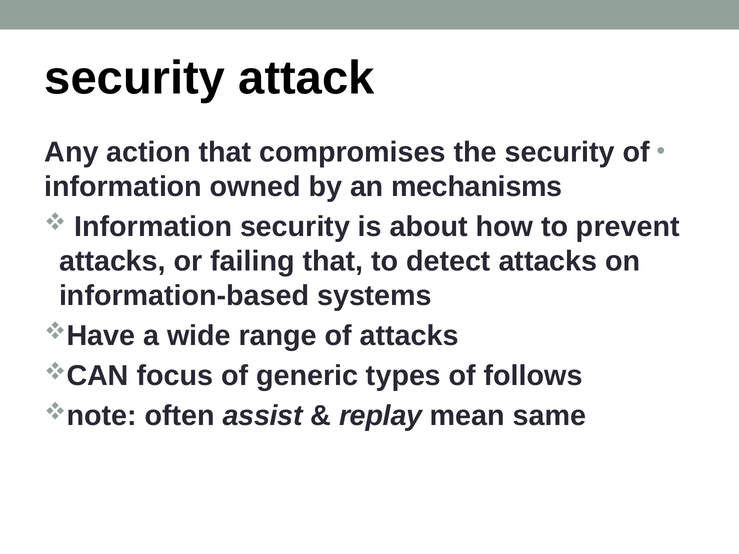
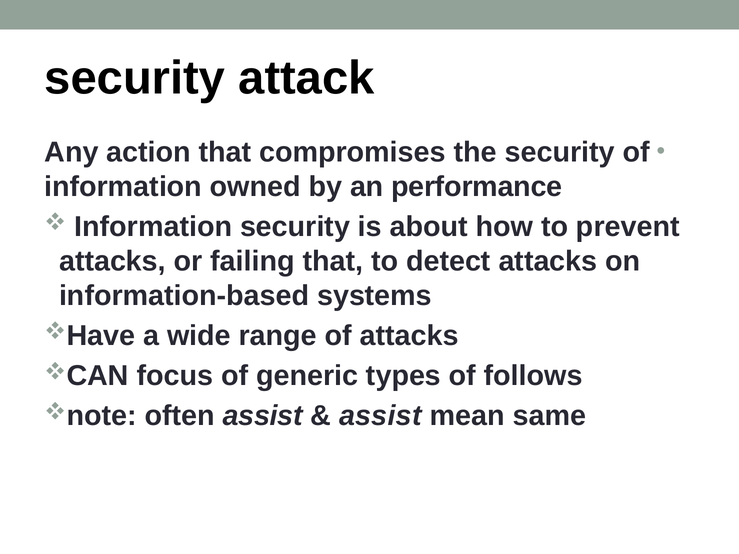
mechanisms: mechanisms -> performance
replay at (381, 416): replay -> assist
